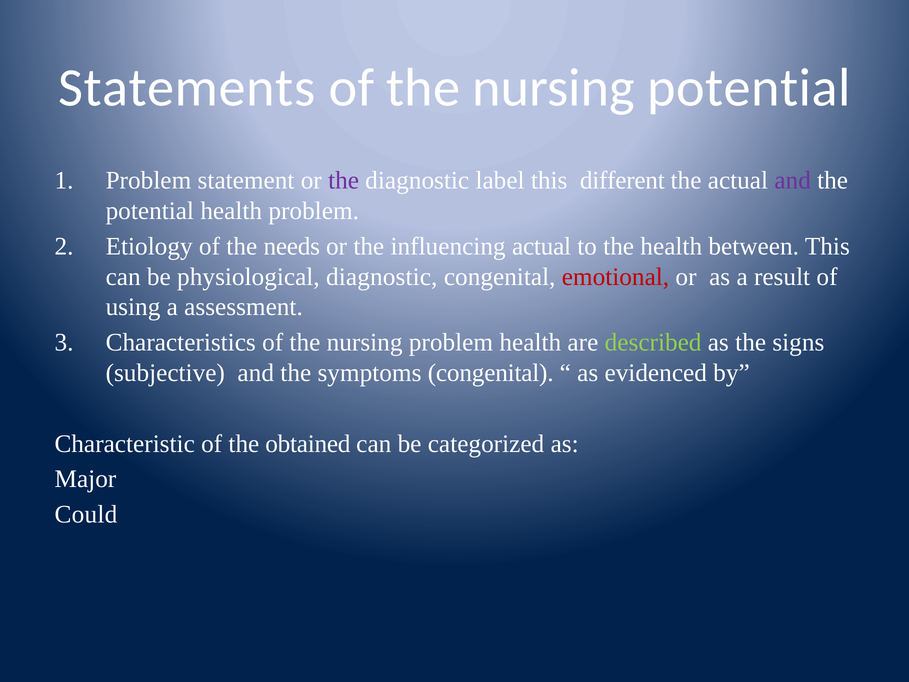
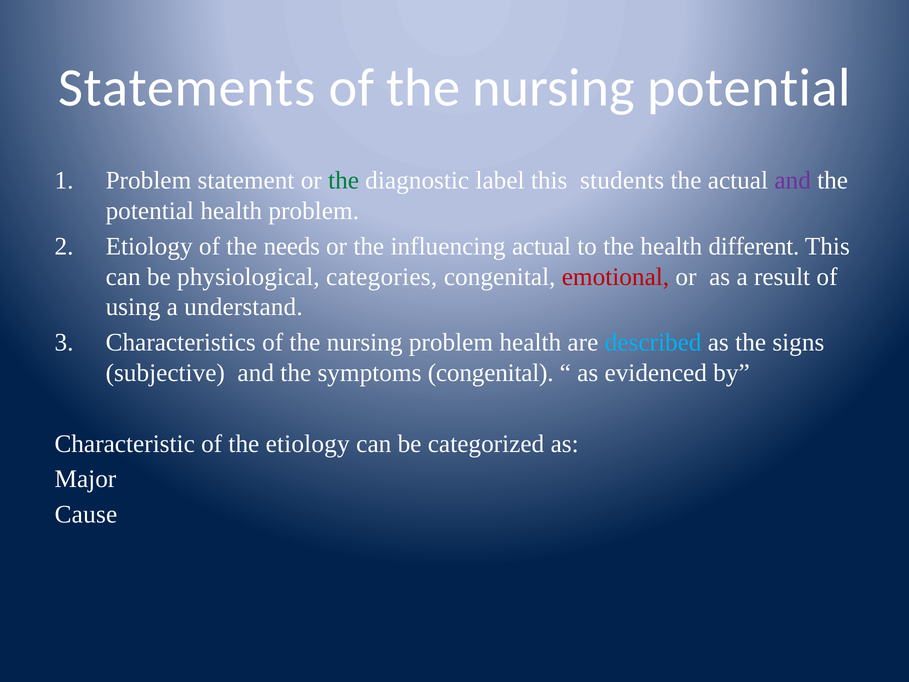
the at (344, 181) colour: purple -> green
different: different -> students
between: between -> different
physiological diagnostic: diagnostic -> categories
assessment: assessment -> understand
described colour: light green -> light blue
the obtained: obtained -> etiology
Could: Could -> Cause
